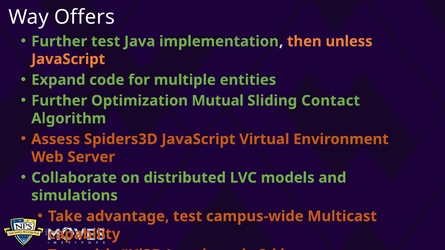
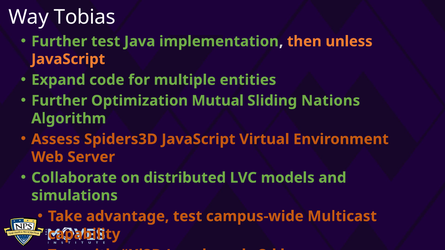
Offers: Offers -> Tobias
Contact: Contact -> Nations
